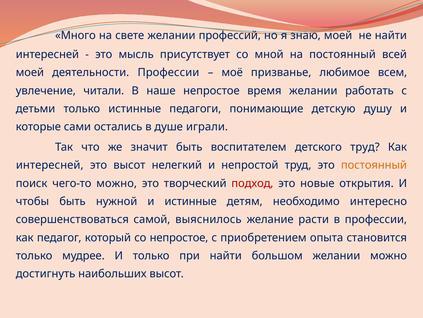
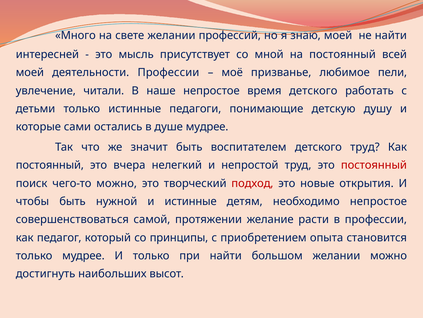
всем: всем -> пели
время желании: желании -> детского
душе играли: играли -> мудрее
интересней at (50, 165): интересней -> постоянный
это высот: высот -> вчера
постоянный at (374, 165) colour: orange -> red
необходимо интересно: интересно -> непростое
выяснилось: выяснилось -> протяжении
со непростое: непростое -> принципы
